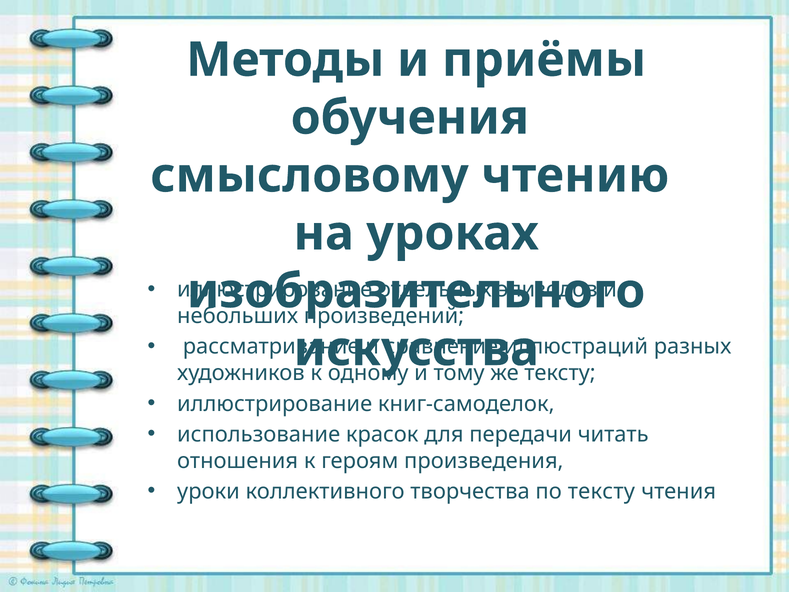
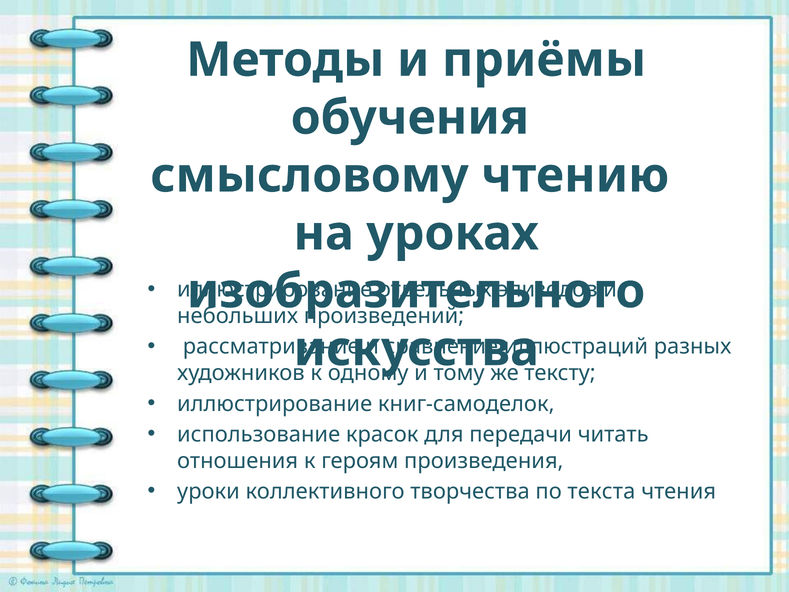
по тексту: тексту -> текста
